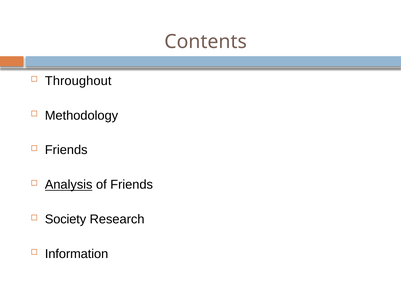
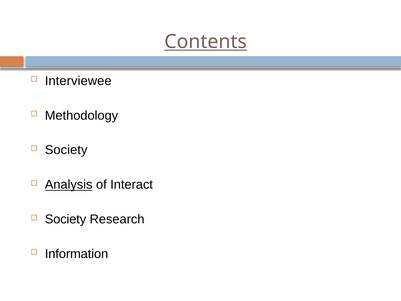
Contents underline: none -> present
Throughout: Throughout -> Interviewee
Friends at (66, 150): Friends -> Society
of Friends: Friends -> Interact
